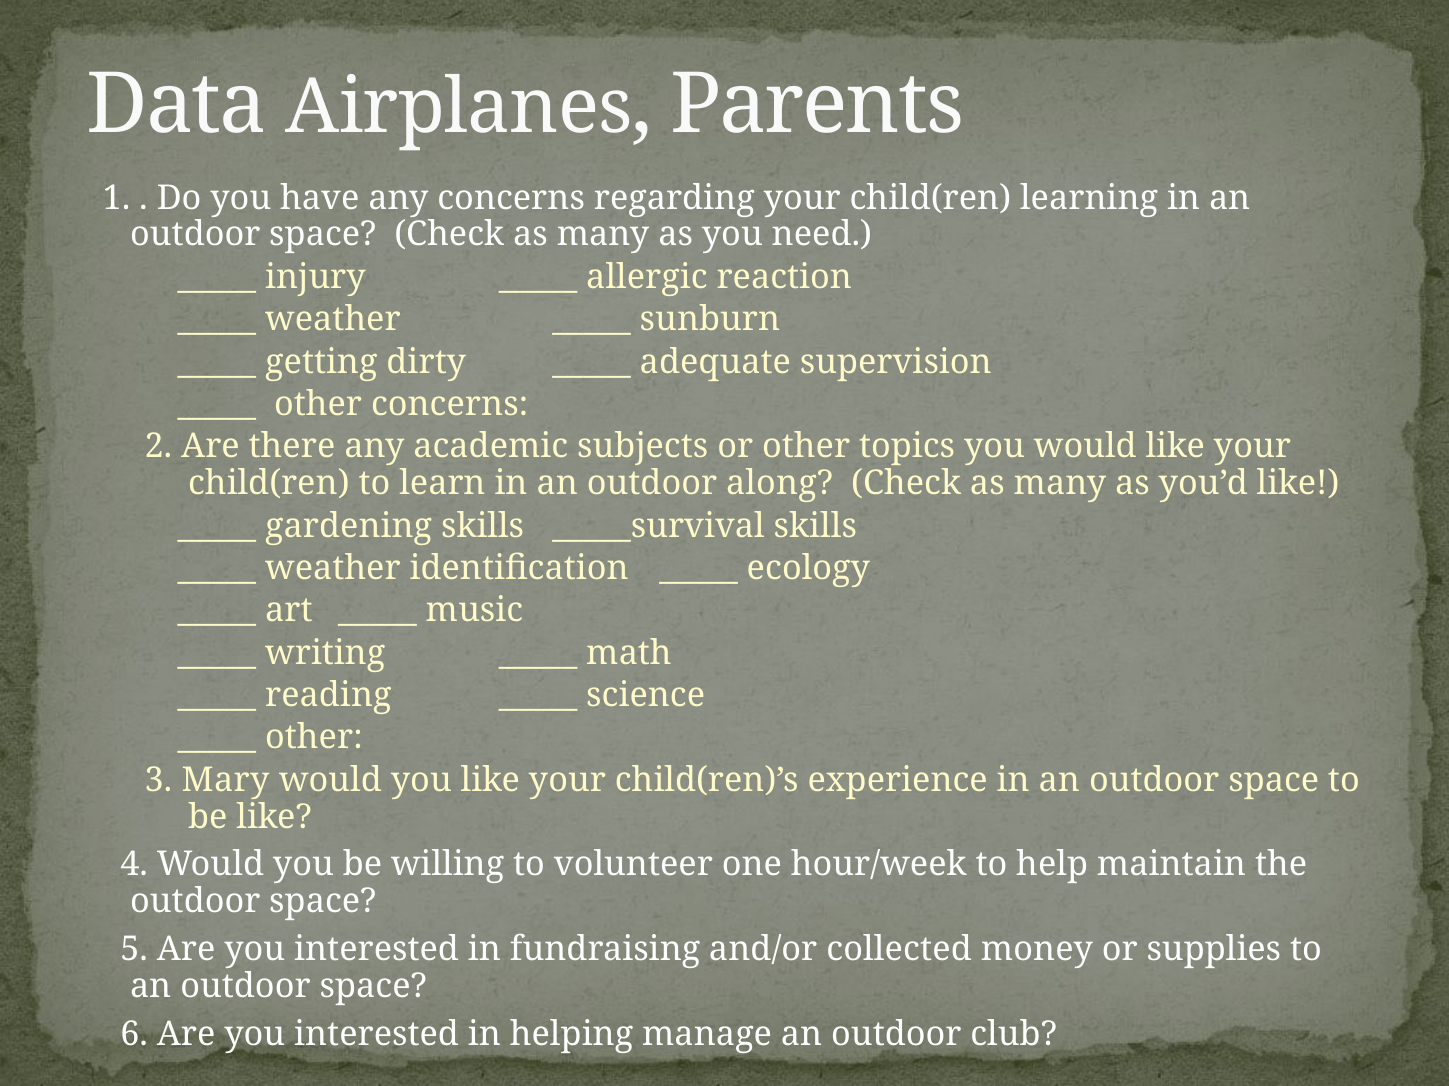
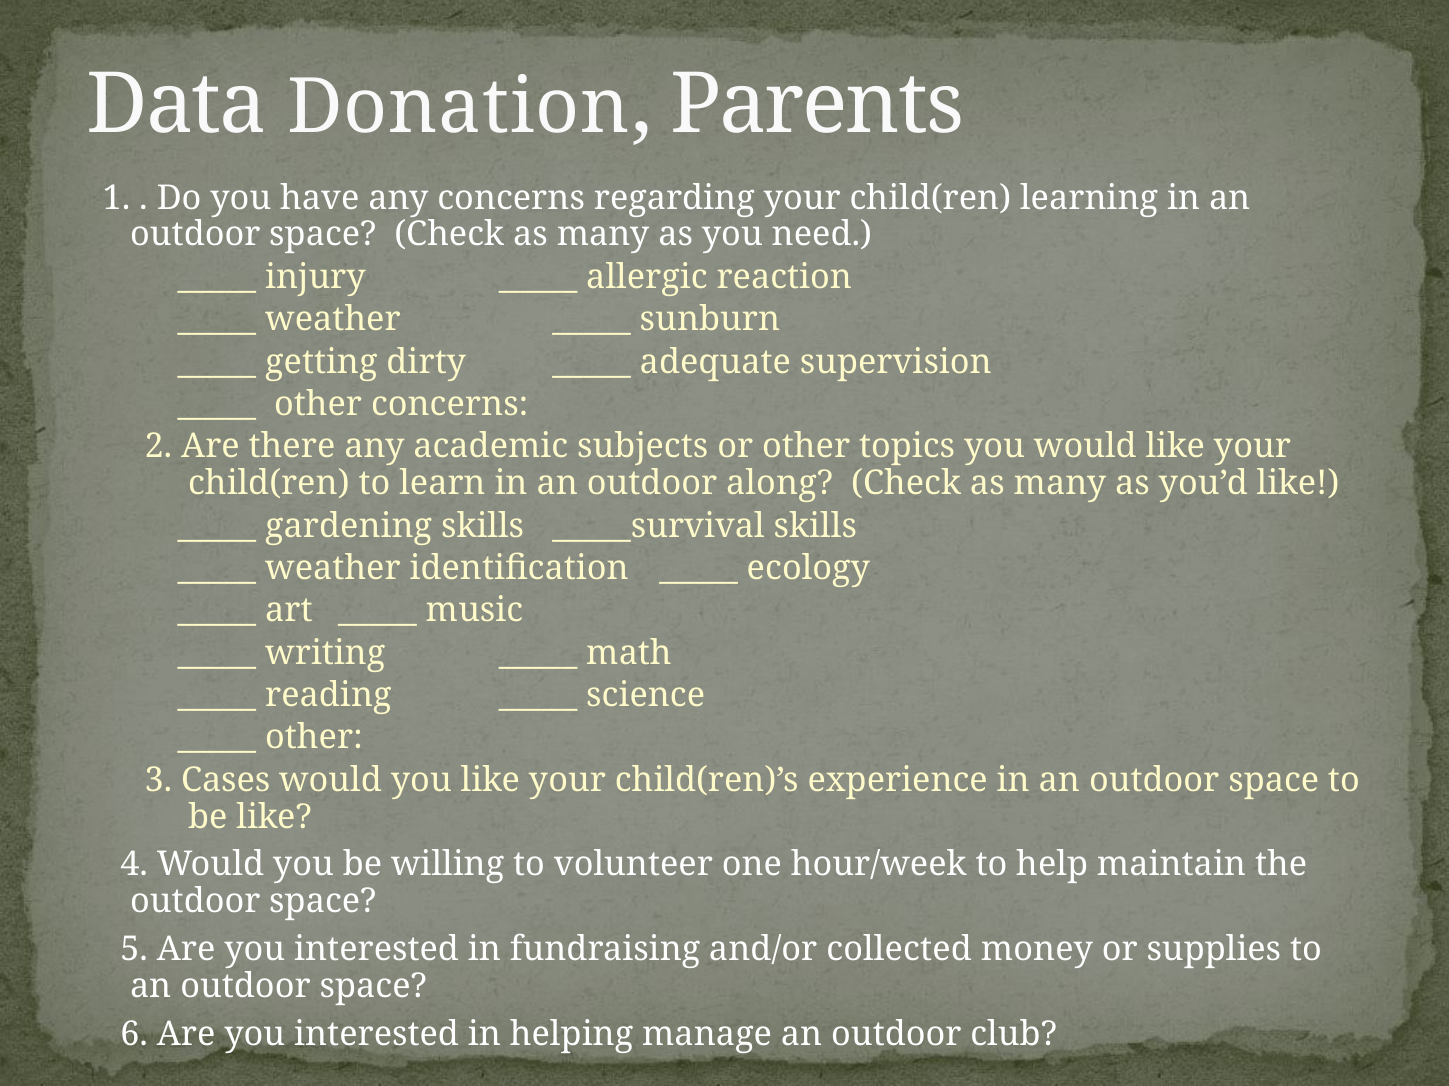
Airplanes: Airplanes -> Donation
Mary: Mary -> Cases
